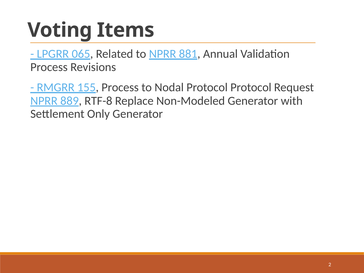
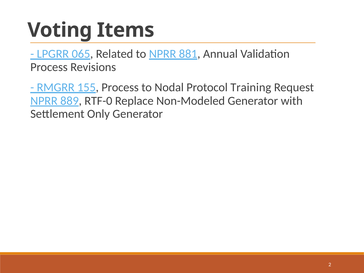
Protocol Protocol: Protocol -> Training
RTF-8: RTF-8 -> RTF-0
